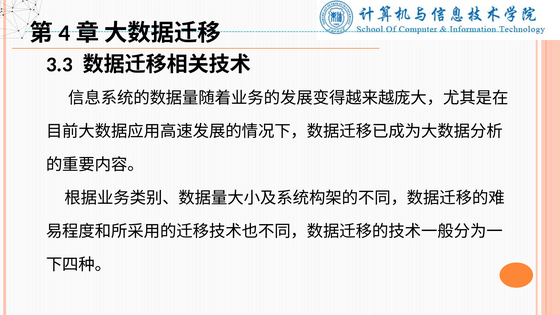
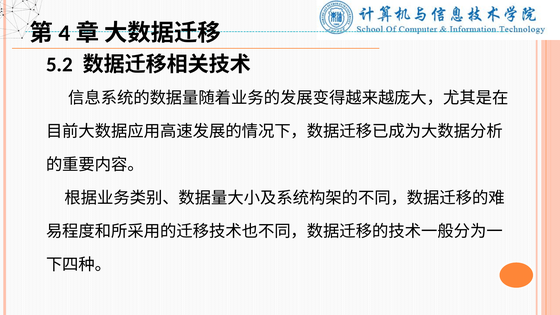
3.3: 3.3 -> 5.2
